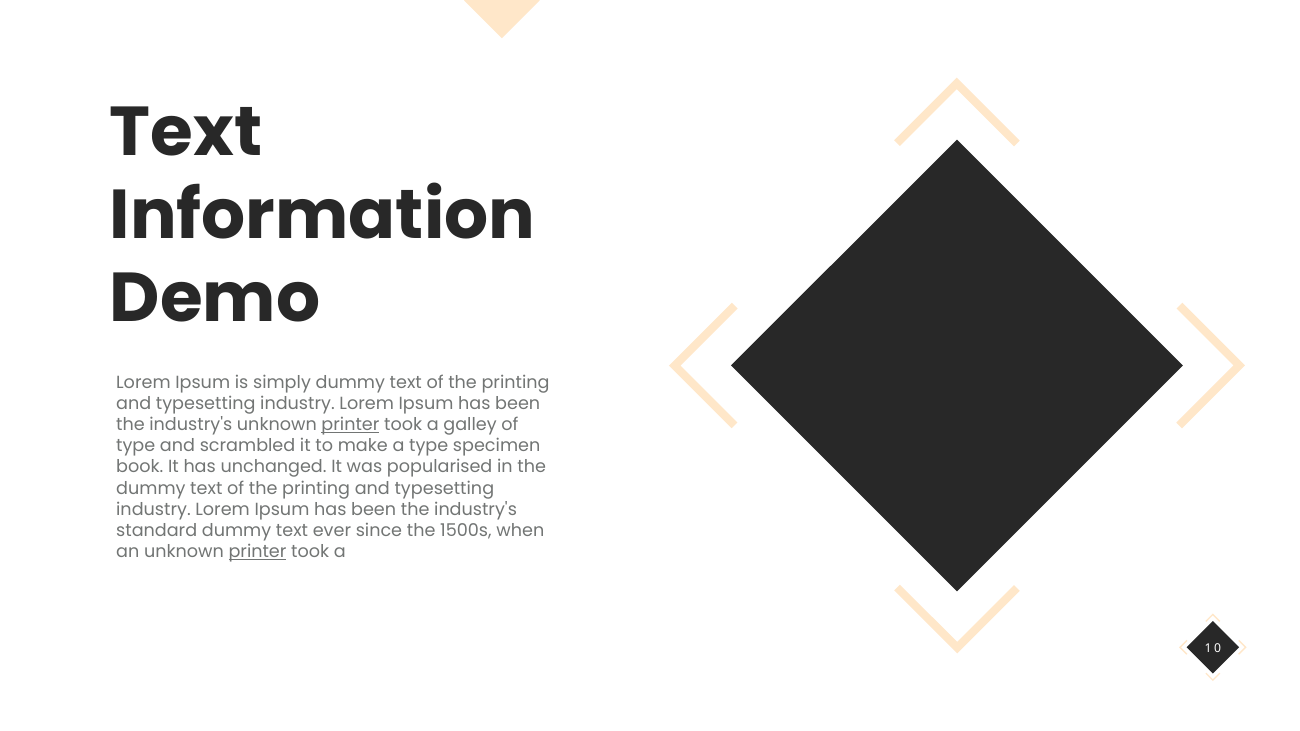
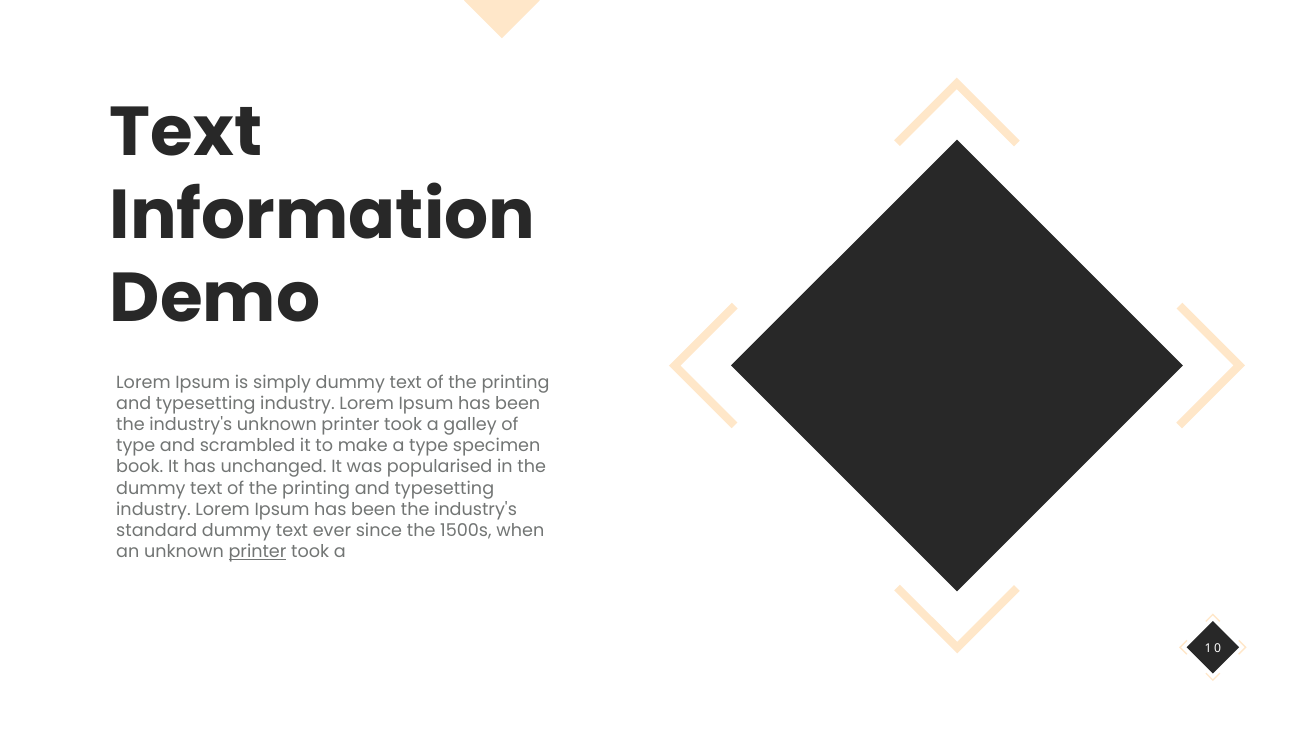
printer at (350, 425) underline: present -> none
